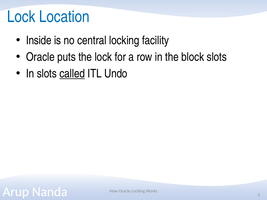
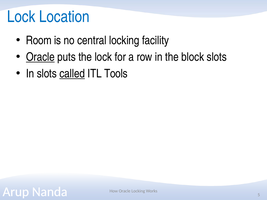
Inside: Inside -> Room
Oracle at (40, 57) underline: none -> present
Undo: Undo -> Tools
